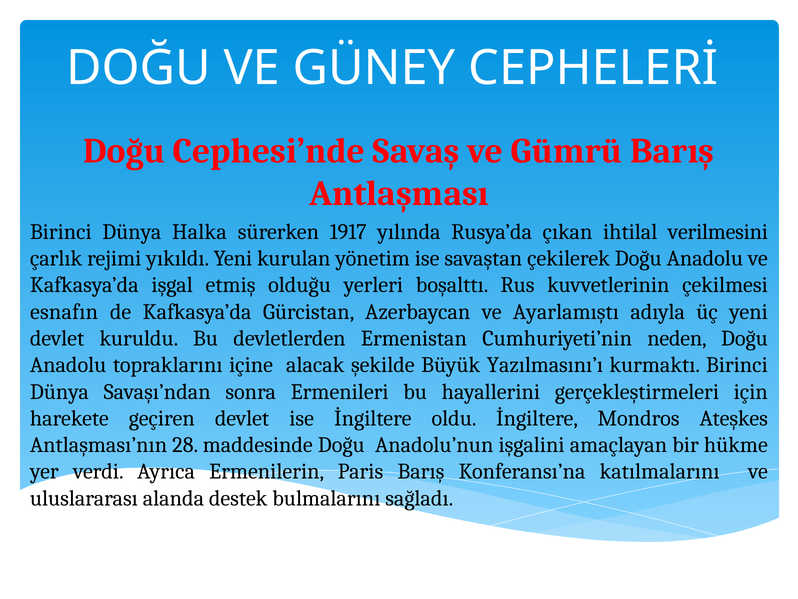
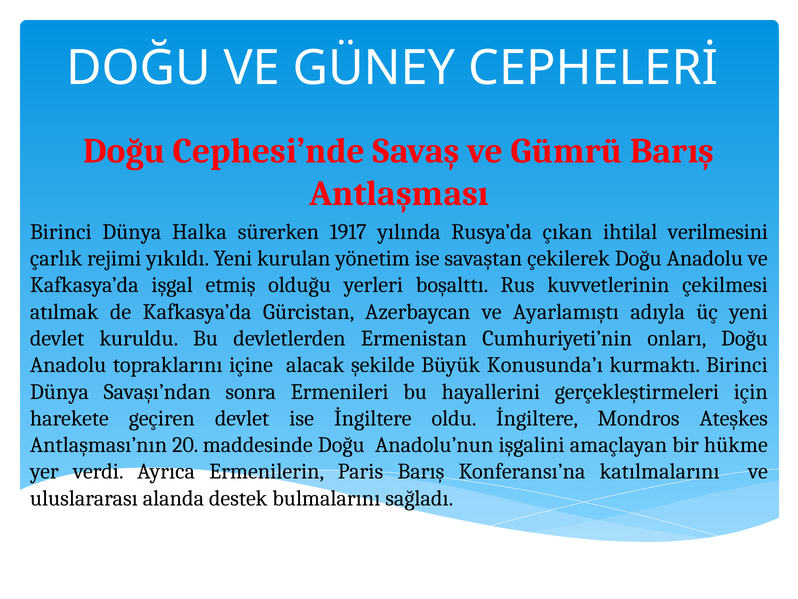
esnafın: esnafın -> atılmak
neden: neden -> onları
Yazılmasını’ı: Yazılmasını’ı -> Konusunda’ı
28: 28 -> 20
